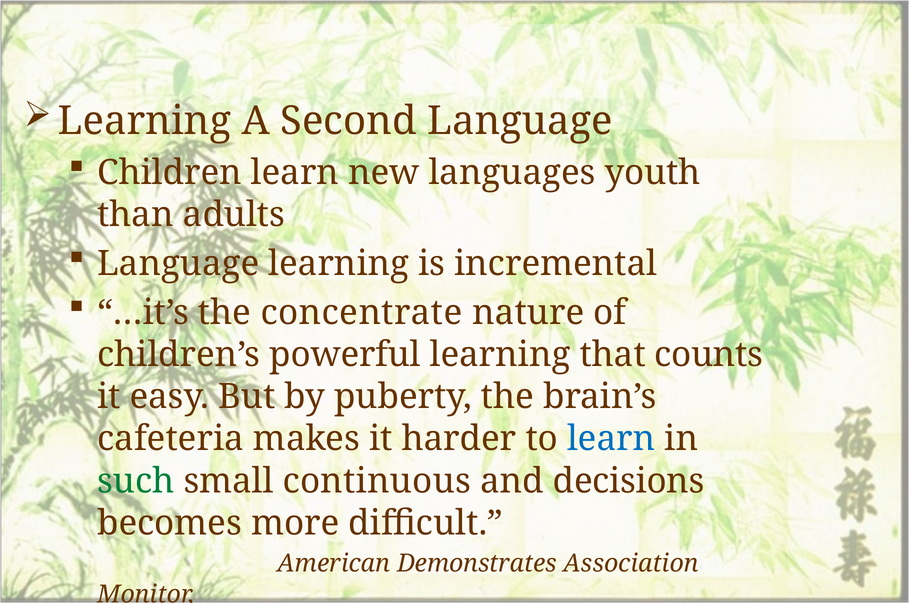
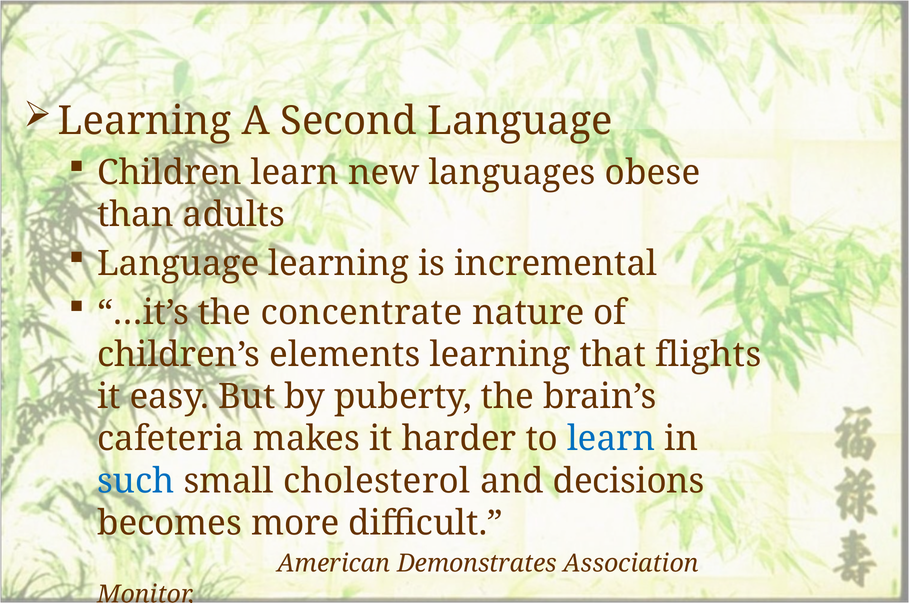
youth: youth -> obese
powerful: powerful -> elements
counts: counts -> flights
such colour: green -> blue
continuous: continuous -> cholesterol
